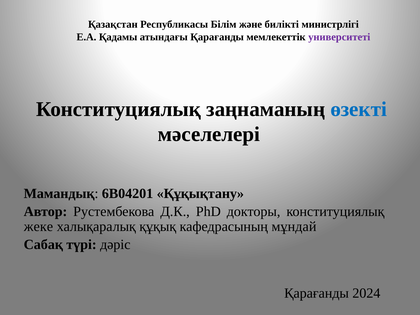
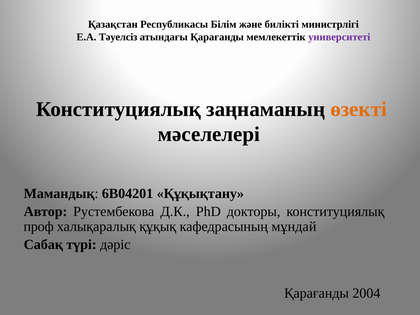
Қадамы: Қадамы -> Тәуелсіз
өзекті colour: blue -> orange
жеке: жеке -> проф
2024: 2024 -> 2004
